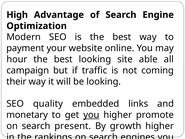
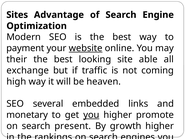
High: High -> Sites
website underline: none -> present
hour: hour -> their
campaign: campaign -> exchange
their: their -> high
be looking: looking -> heaven
quality: quality -> several
